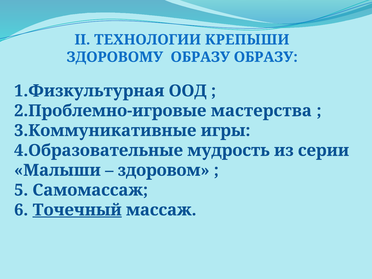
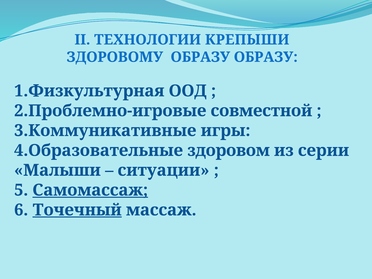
мастерства: мастерства -> совместной
мудрость: мудрость -> здоровом
здоровом: здоровом -> ситуации
Самомассаж underline: none -> present
